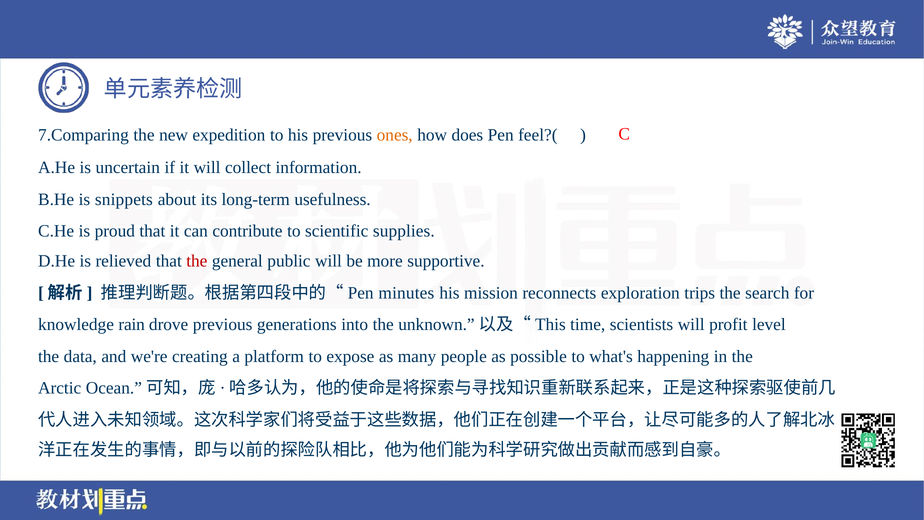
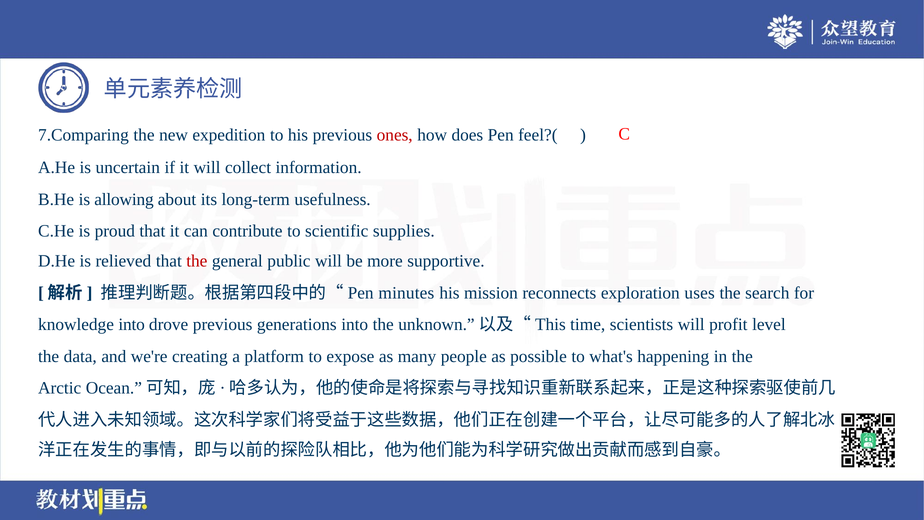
ones colour: orange -> red
snippets: snippets -> allowing
trips: trips -> uses
knowledge rain: rain -> into
